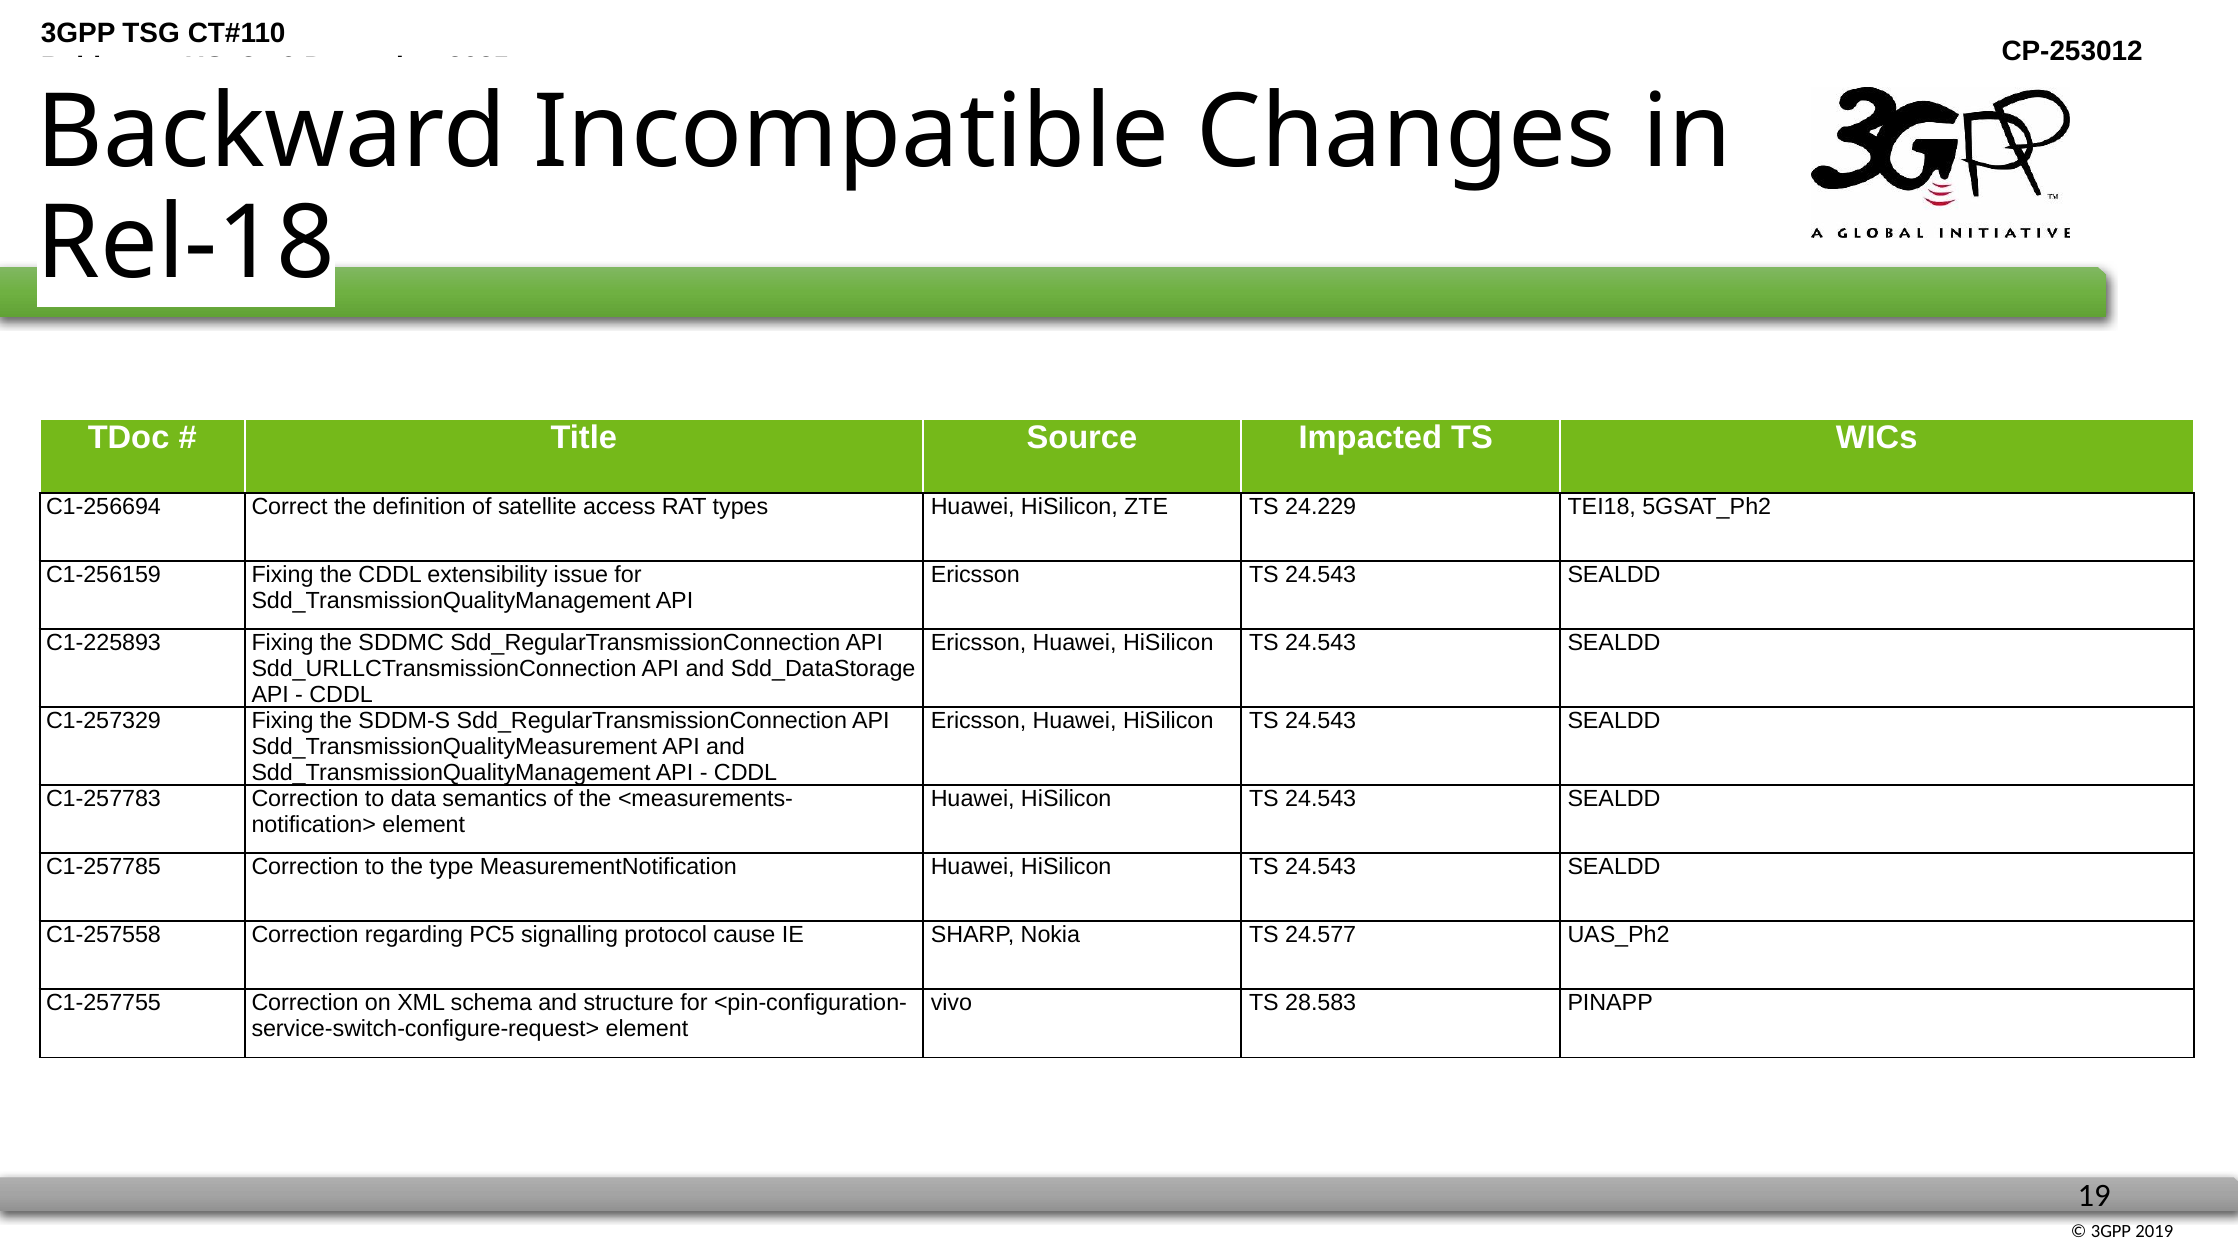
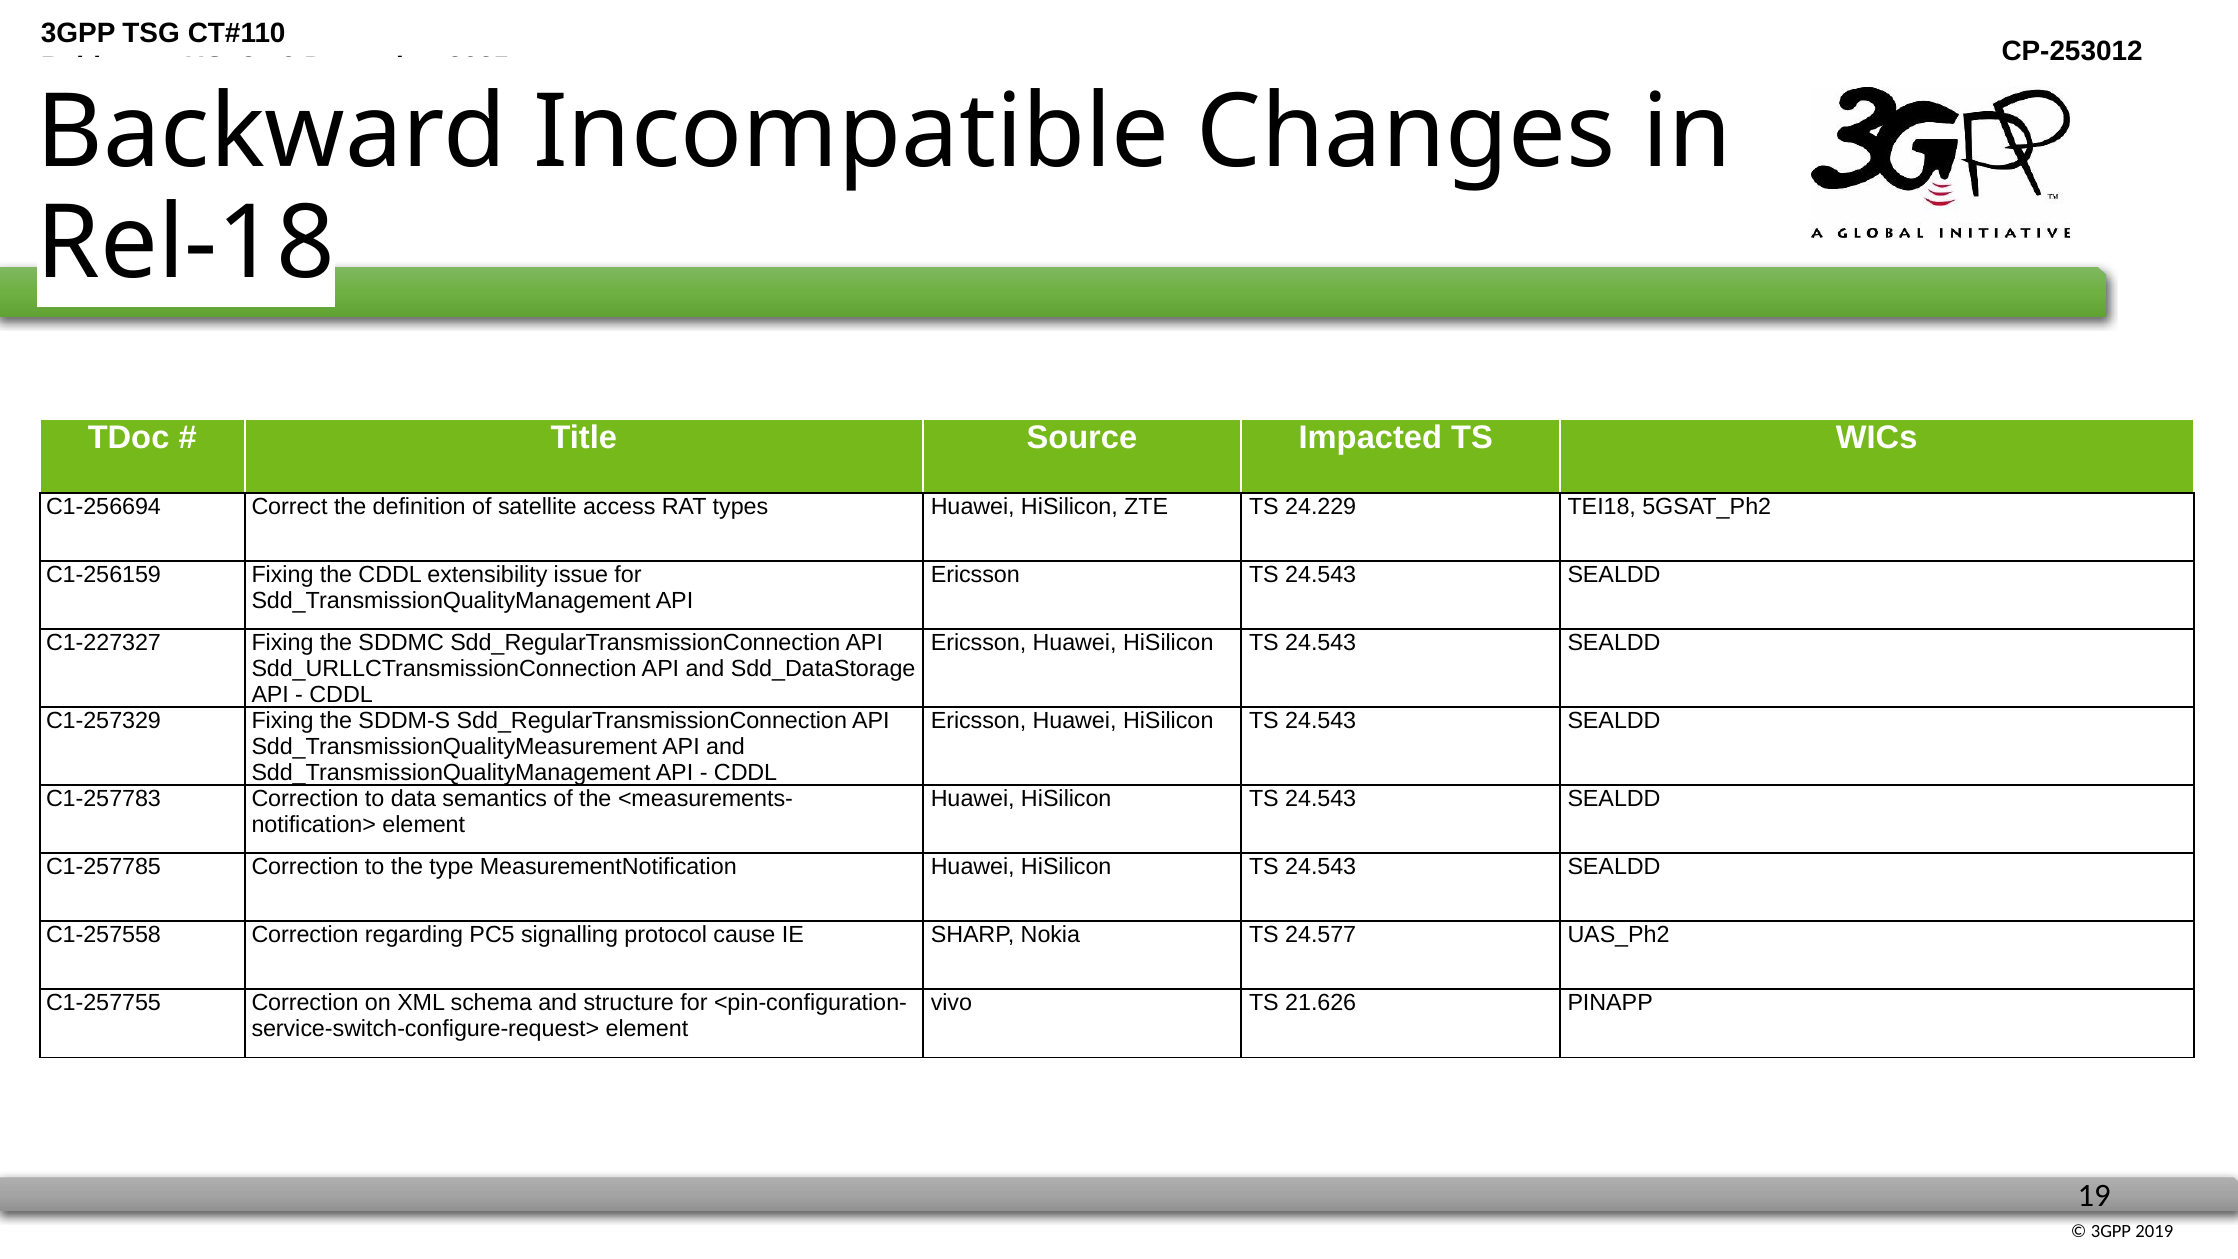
C1-225893: C1-225893 -> C1-227327
28.583: 28.583 -> 21.626
